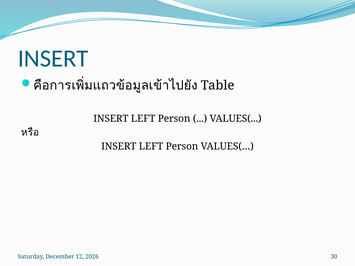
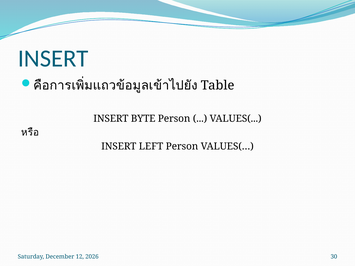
LEFT at (143, 119): LEFT -> BYTE
